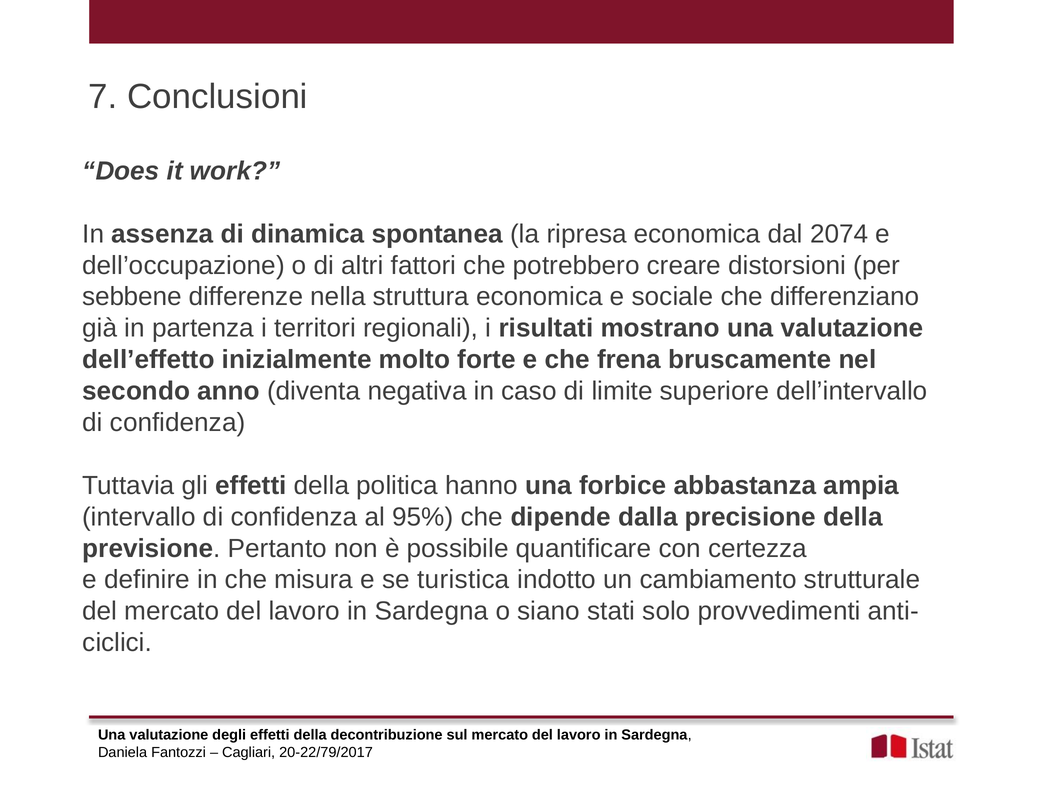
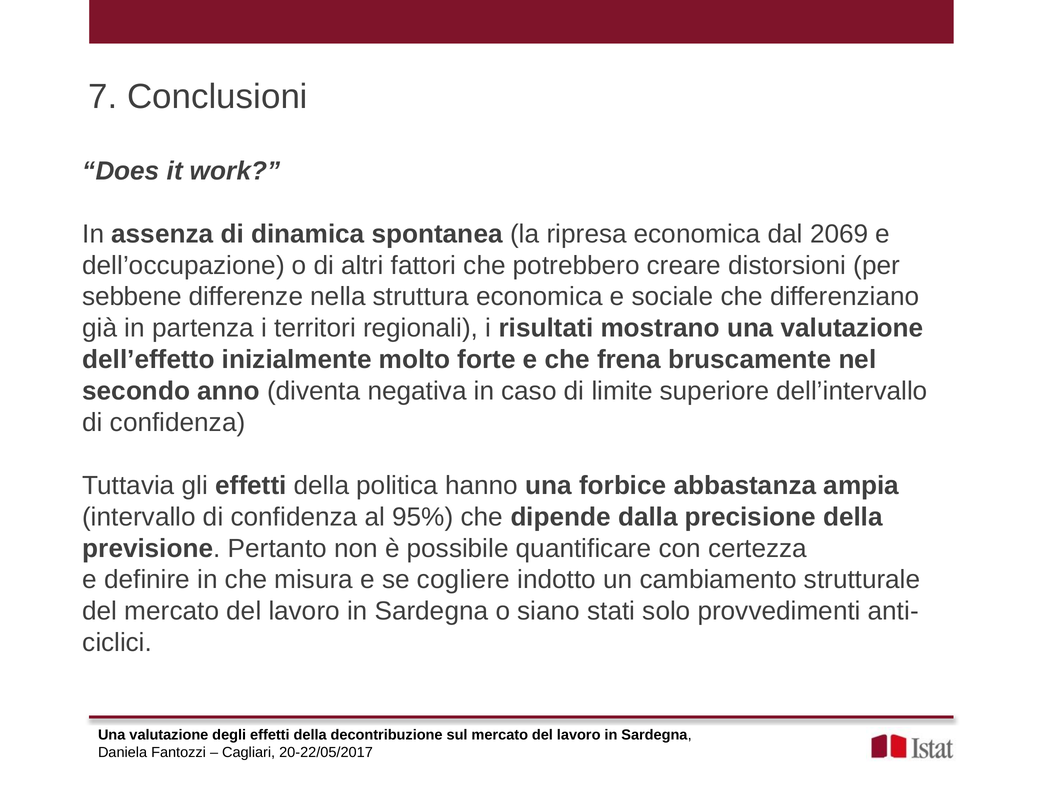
2074: 2074 -> 2069
turistica: turistica -> cogliere
20-22/79/2017: 20-22/79/2017 -> 20-22/05/2017
